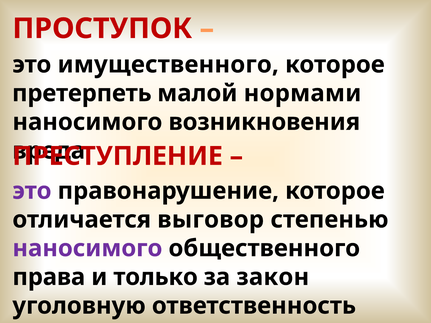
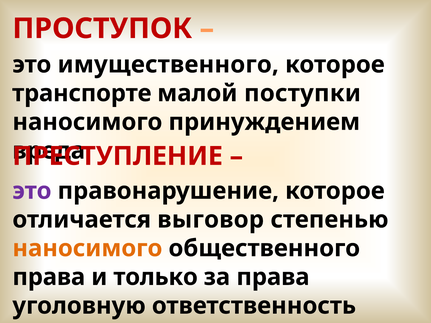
претерпеть: претерпеть -> транспорте
нормами: нормами -> поступки
возникновения: возникновения -> принуждением
наносимого at (87, 249) colour: purple -> orange
за закон: закон -> права
